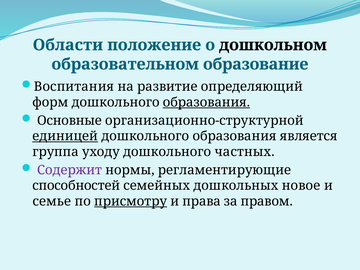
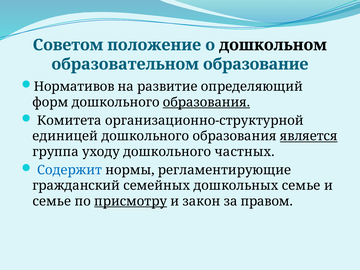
Области: Области -> Советом
Воспитания: Воспитания -> Нормативов
Основные: Основные -> Комитета
единицей underline: present -> none
является underline: none -> present
Содержит colour: purple -> blue
способностей: способностей -> гражданский
дошкольных новое: новое -> семье
права: права -> закон
